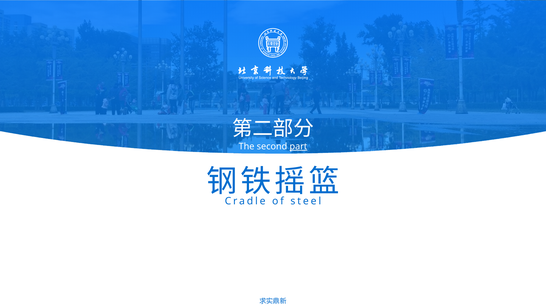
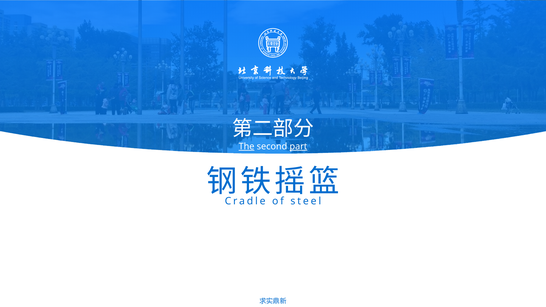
The underline: none -> present
